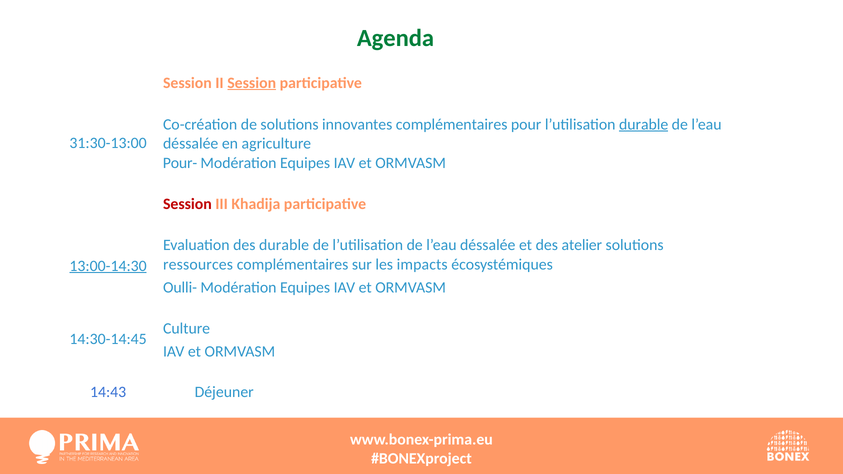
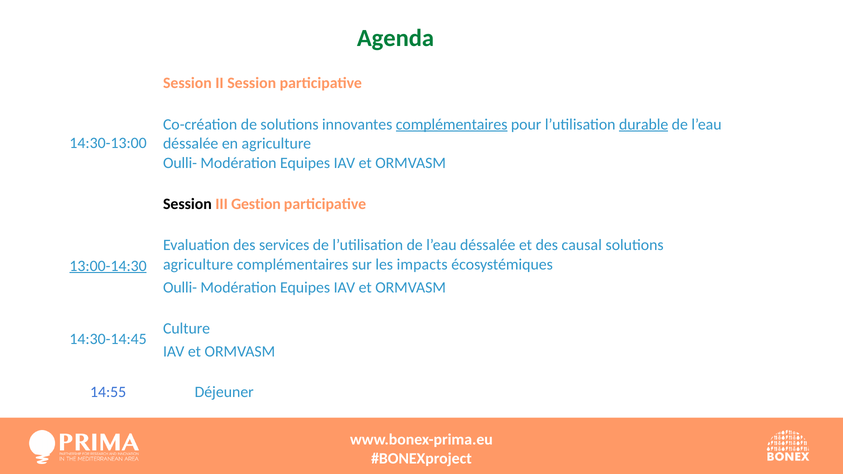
Session at (252, 83) underline: present -> none
complémentaires at (452, 124) underline: none -> present
31:30-13:00: 31:30-13:00 -> 14:30-13:00
Pour- at (180, 163): Pour- -> Oulli-
Session at (187, 204) colour: red -> black
Khadija: Khadija -> Gestion
des durable: durable -> services
atelier: atelier -> causal
ressources at (198, 265): ressources -> agriculture
14:43: 14:43 -> 14:55
